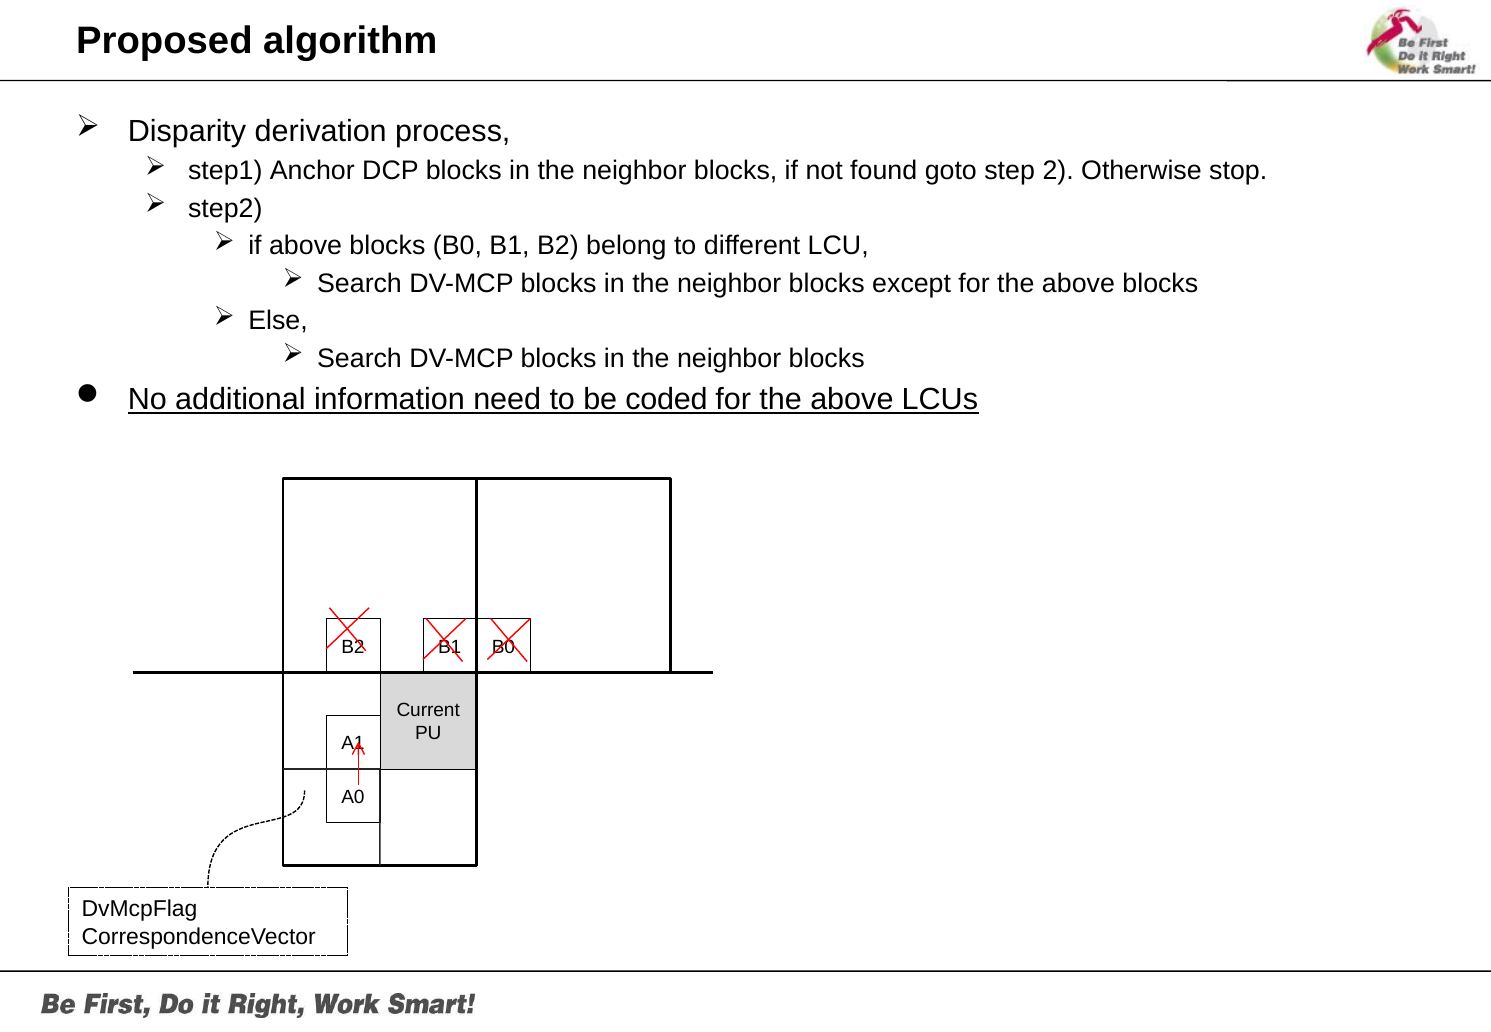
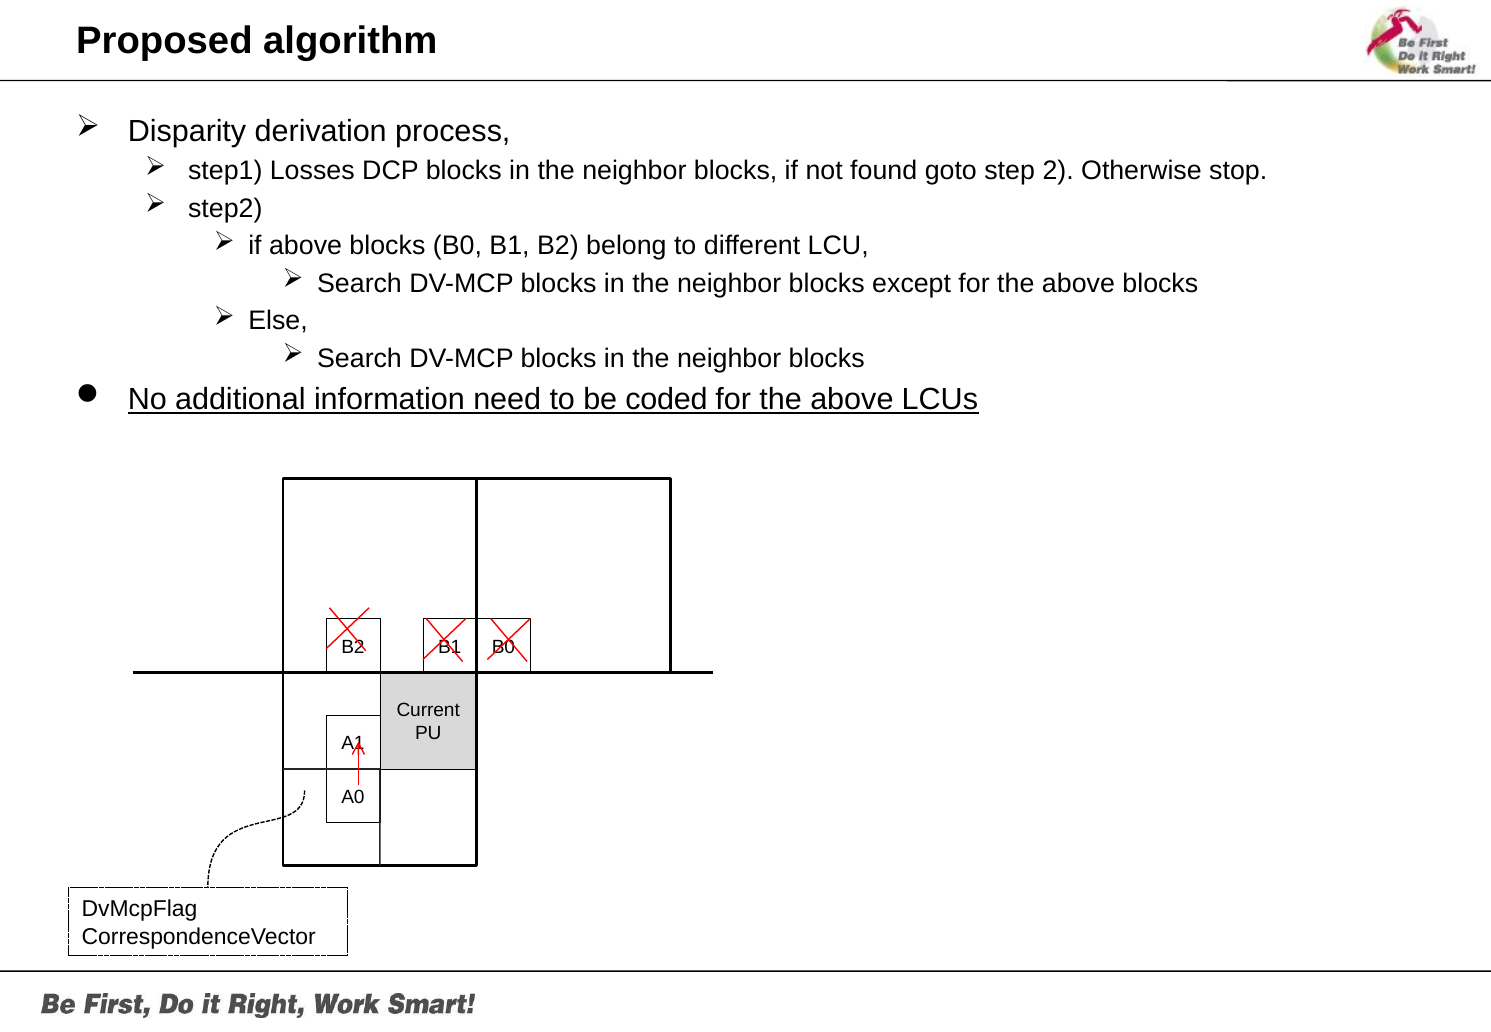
Anchor: Anchor -> Losses
